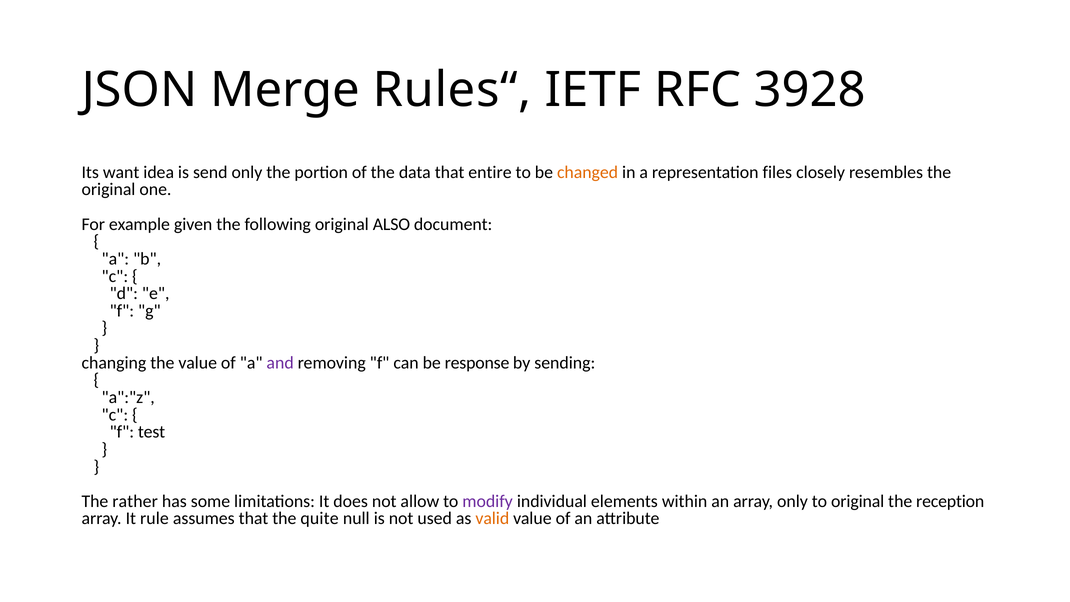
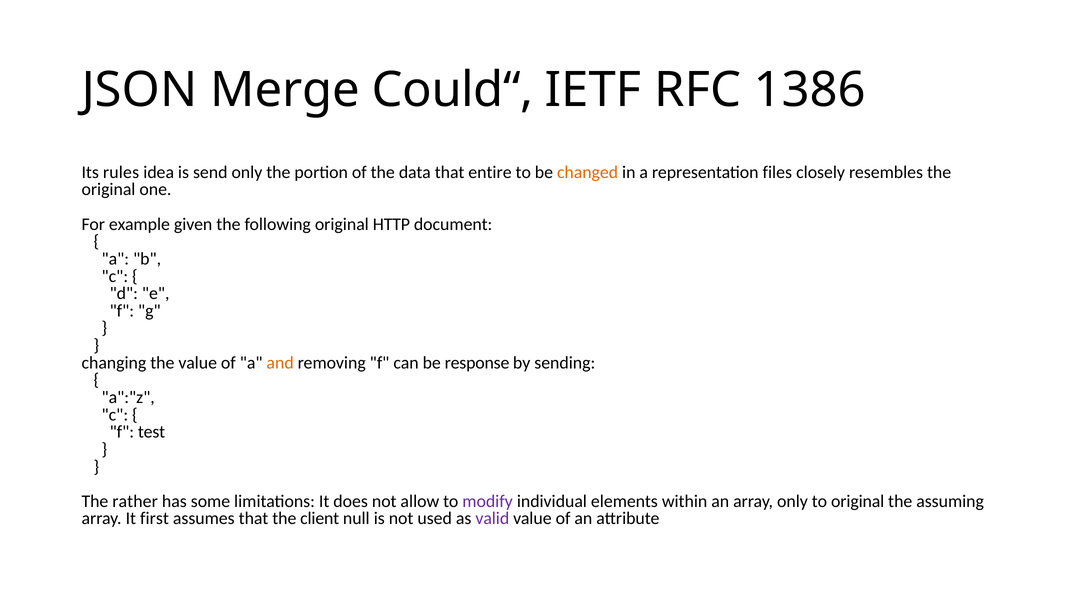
Rules“: Rules“ -> Could“
3928: 3928 -> 1386
want: want -> rules
ALSO: ALSO -> HTTP
and colour: purple -> orange
reception: reception -> assuming
rule: rule -> first
quite: quite -> client
valid colour: orange -> purple
